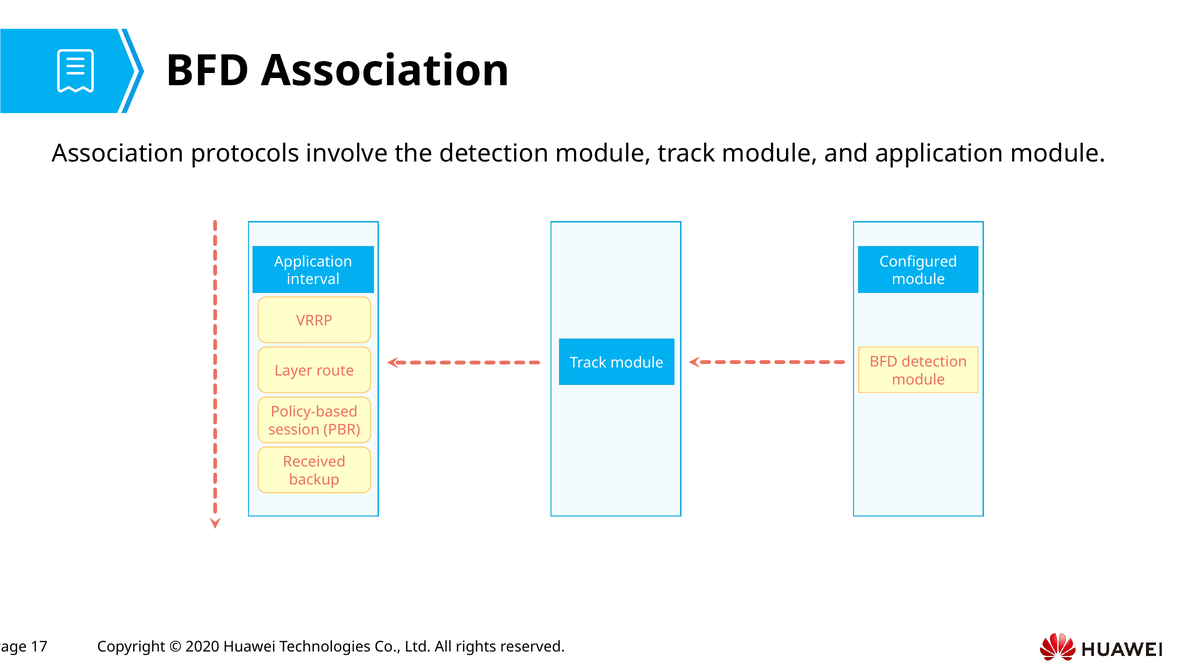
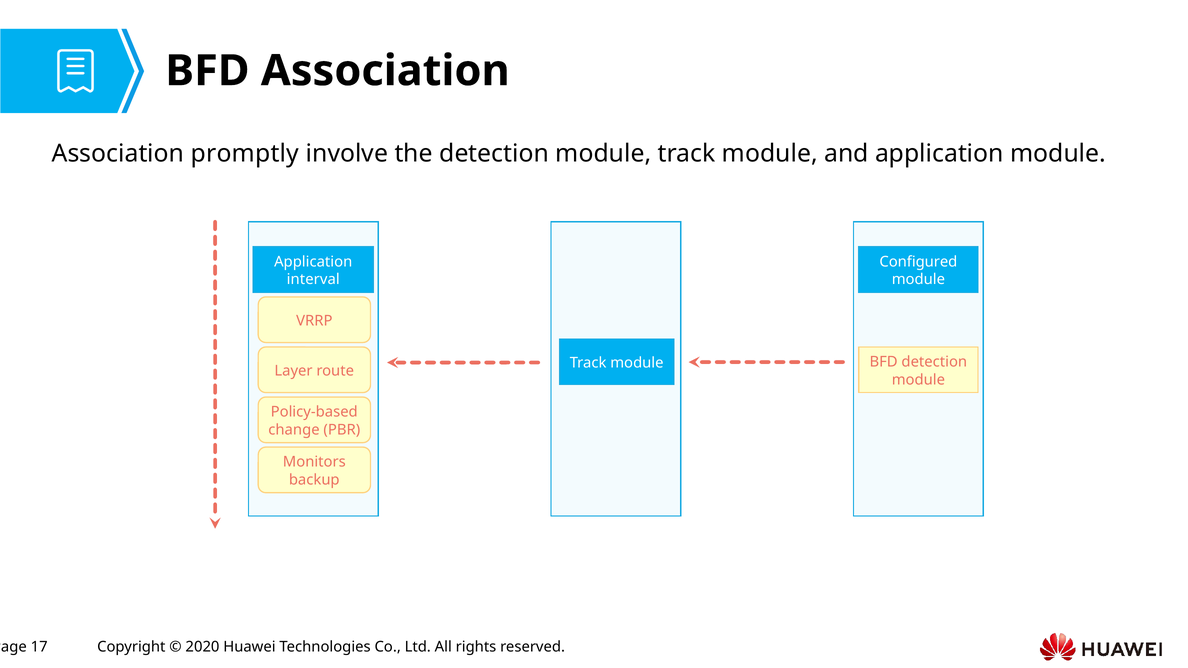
protocols: protocols -> promptly
session: session -> change
Received: Received -> Monitors
